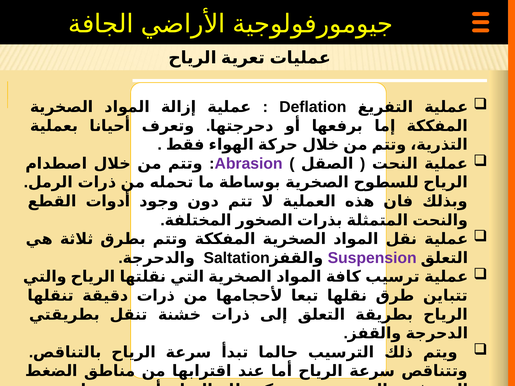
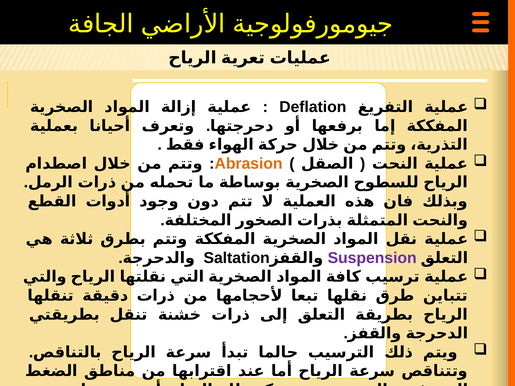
Abrasion colour: purple -> orange
